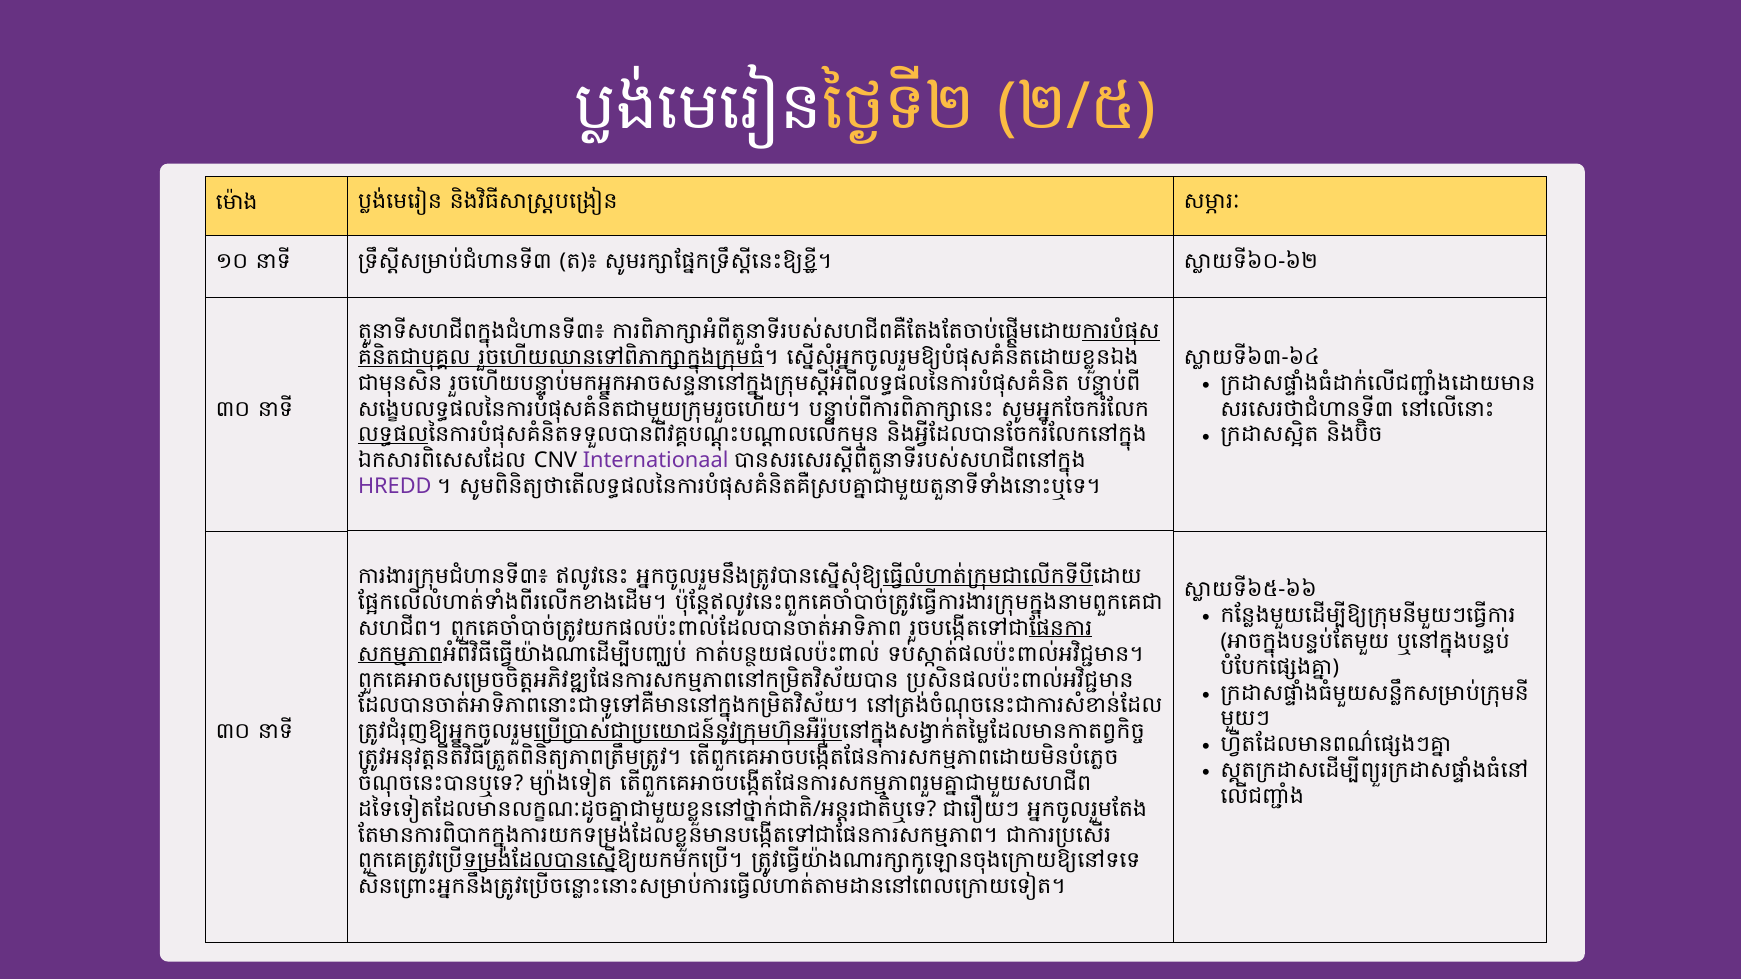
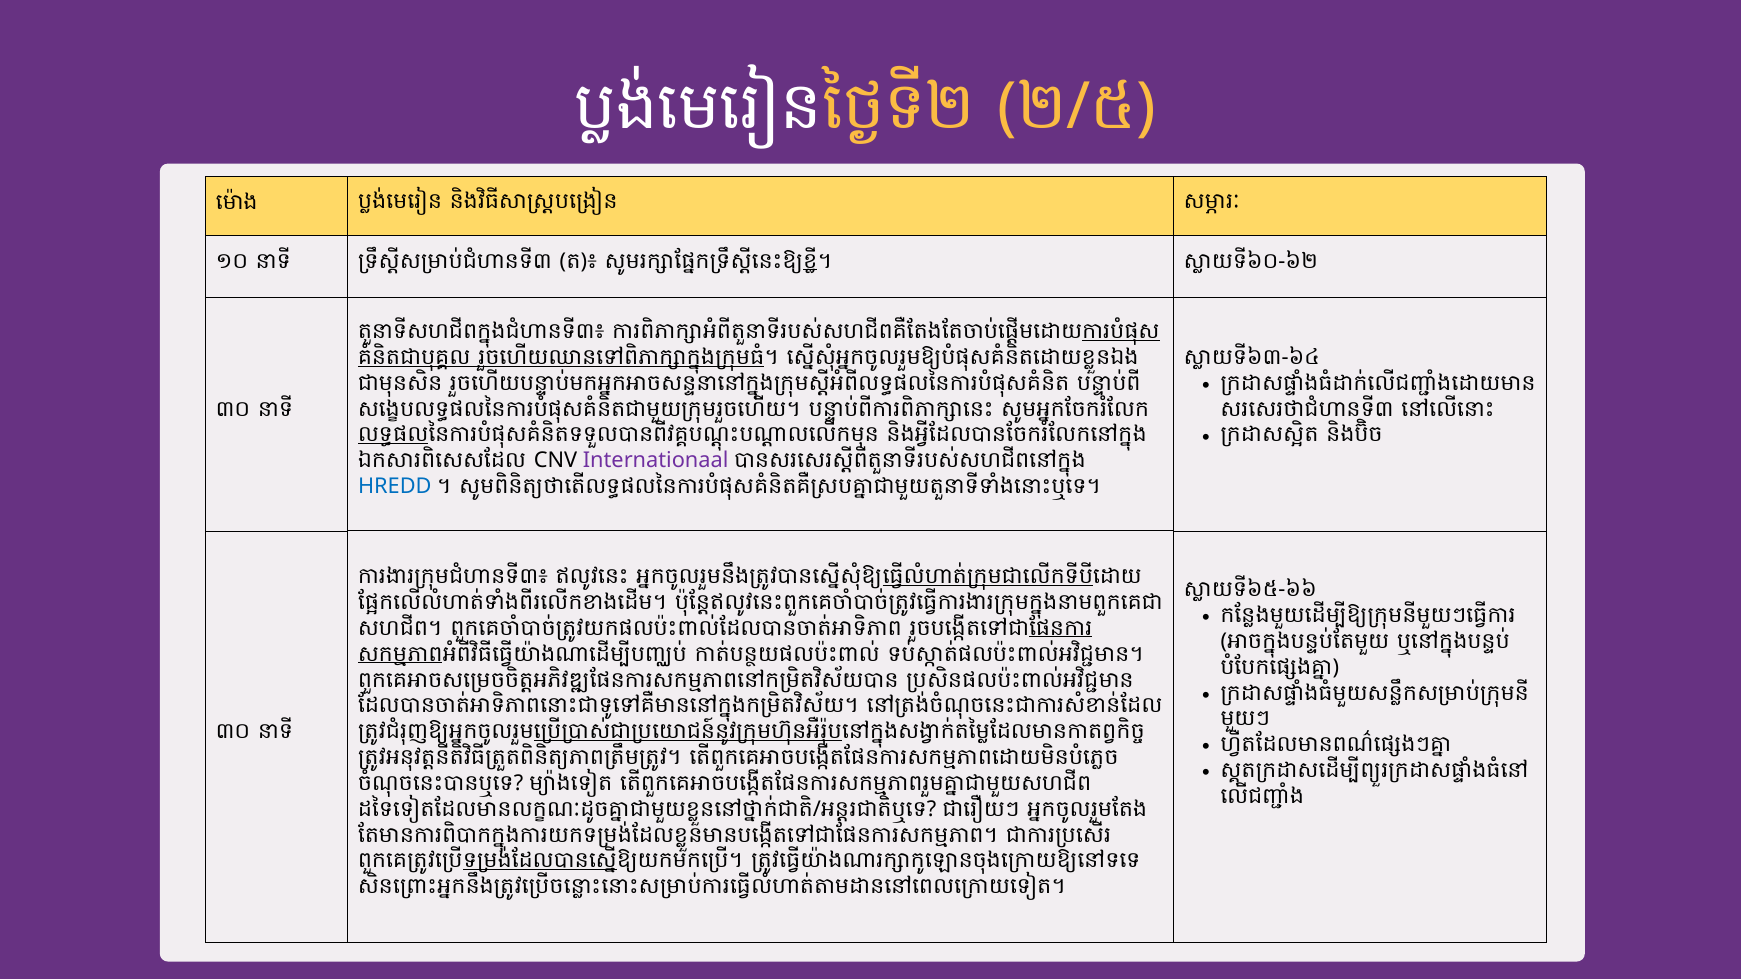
HREDD colour: purple -> blue
